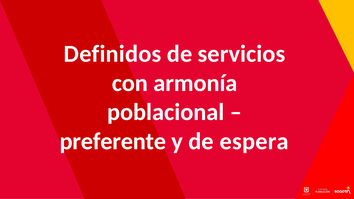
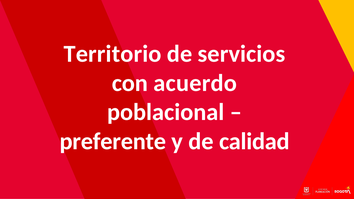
Definidos: Definidos -> Territorio
armonía: armonía -> acuerdo
espera: espera -> calidad
